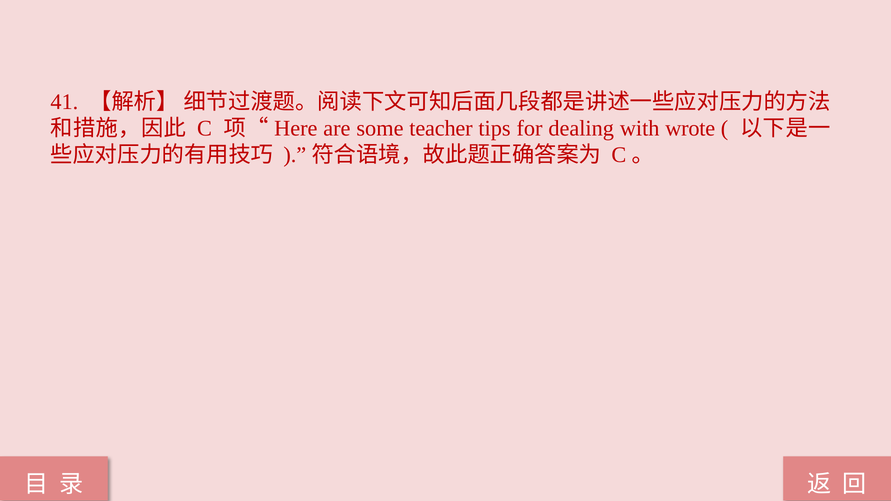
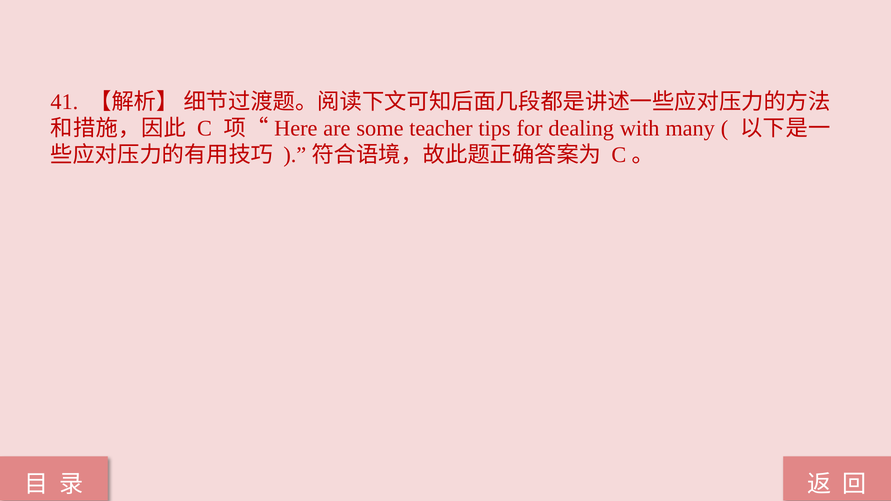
wrote: wrote -> many
